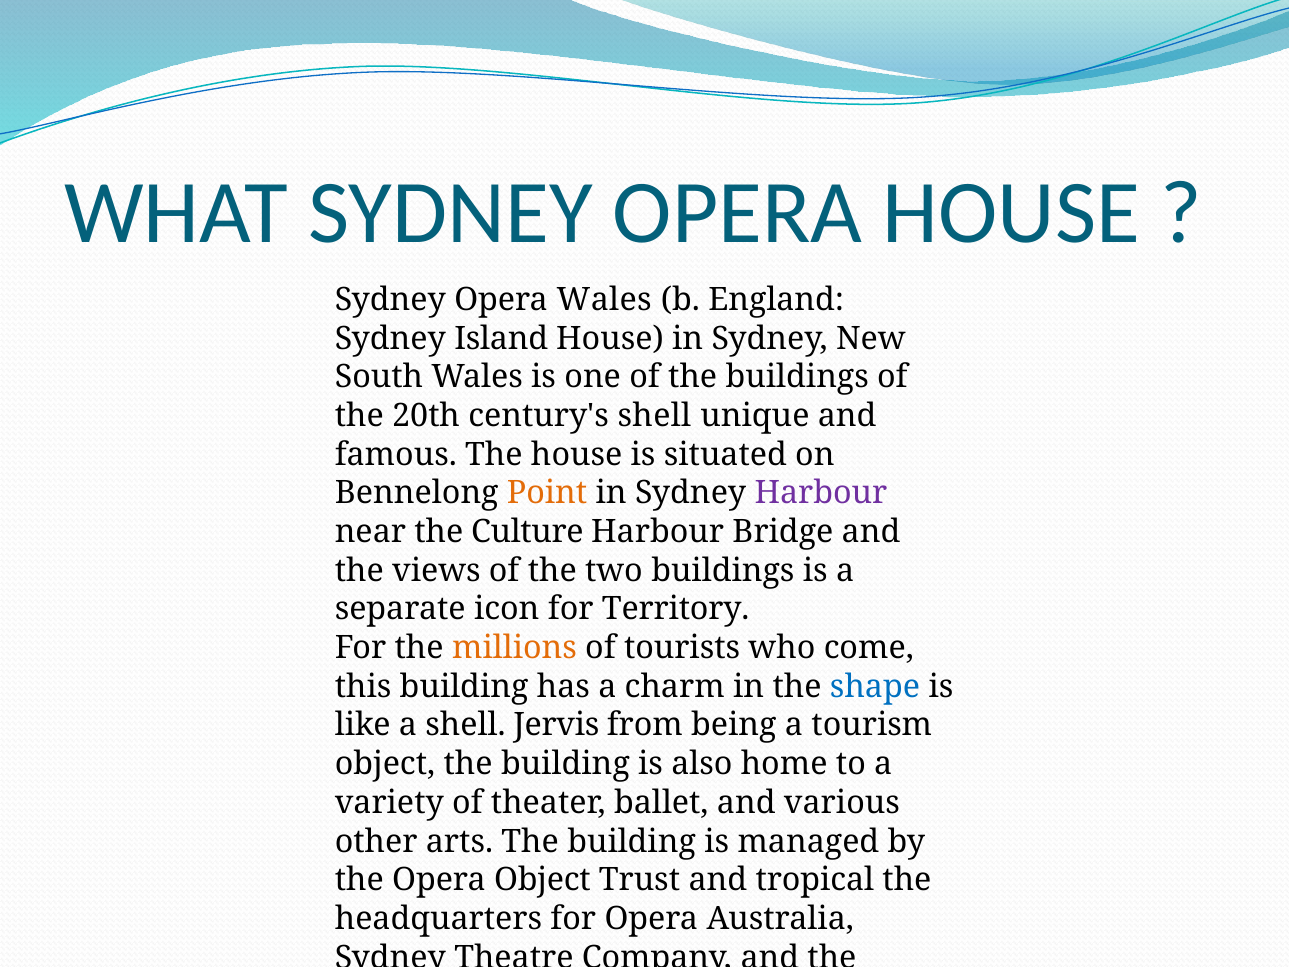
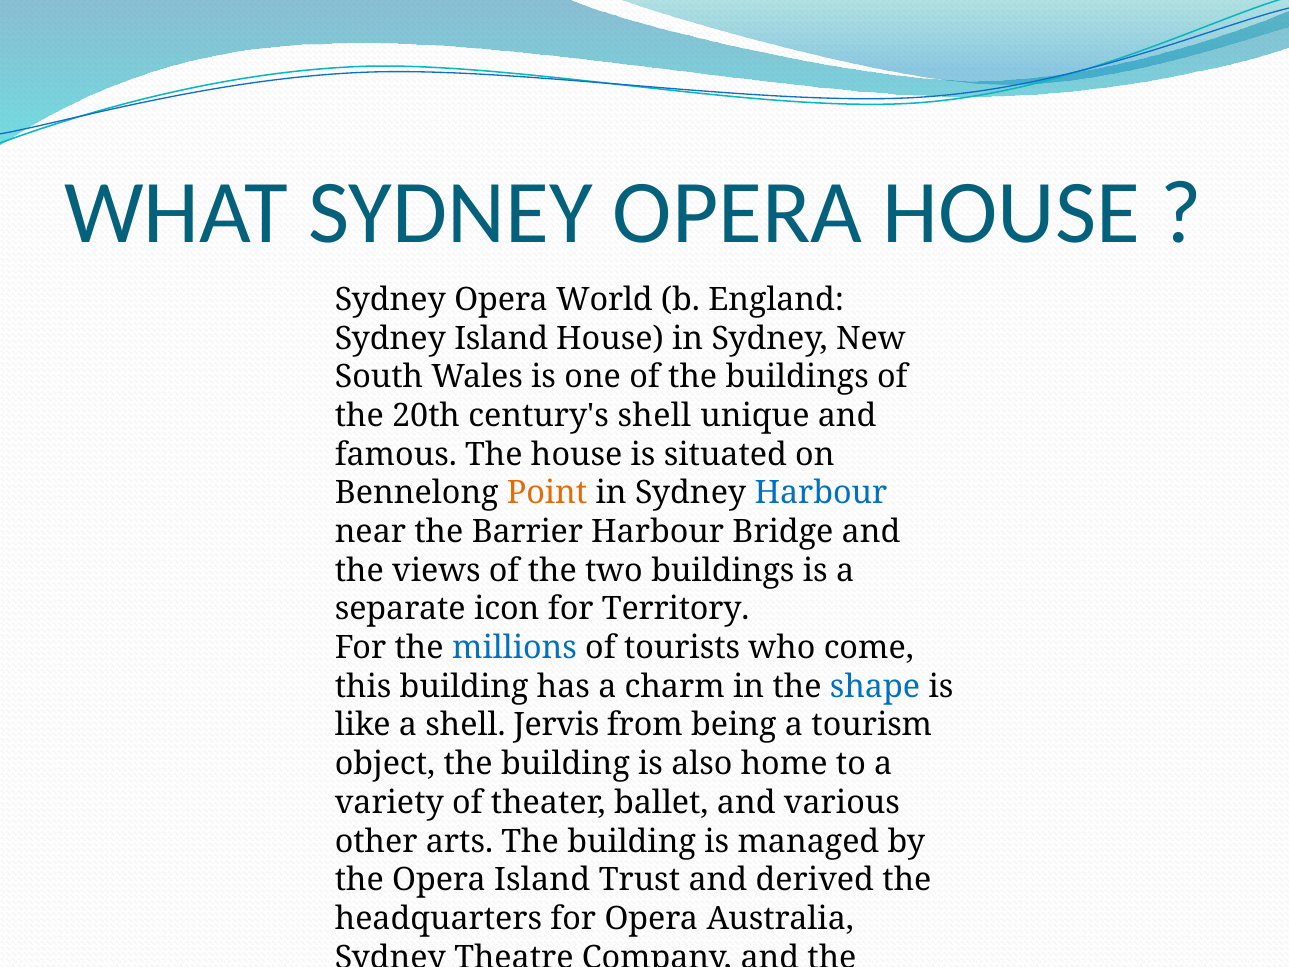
Opera Wales: Wales -> World
Harbour at (821, 493) colour: purple -> blue
Culture: Culture -> Barrier
millions colour: orange -> blue
Opera Object: Object -> Island
tropical: tropical -> derived
